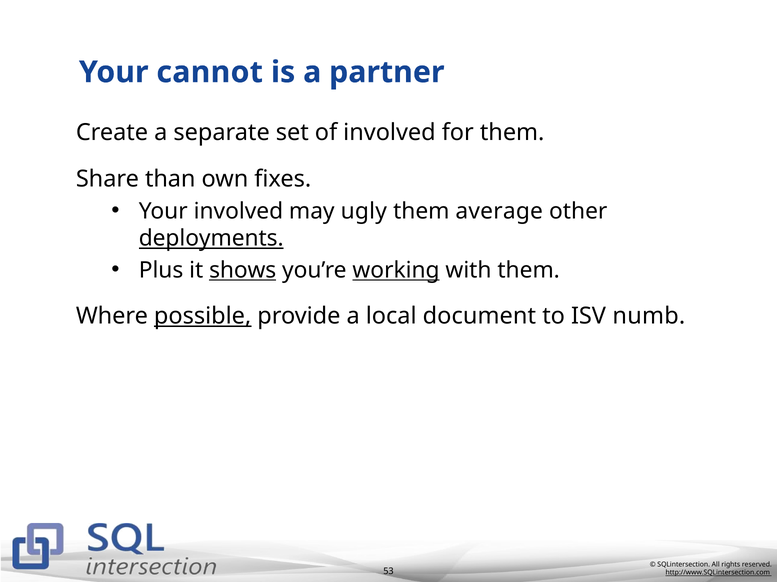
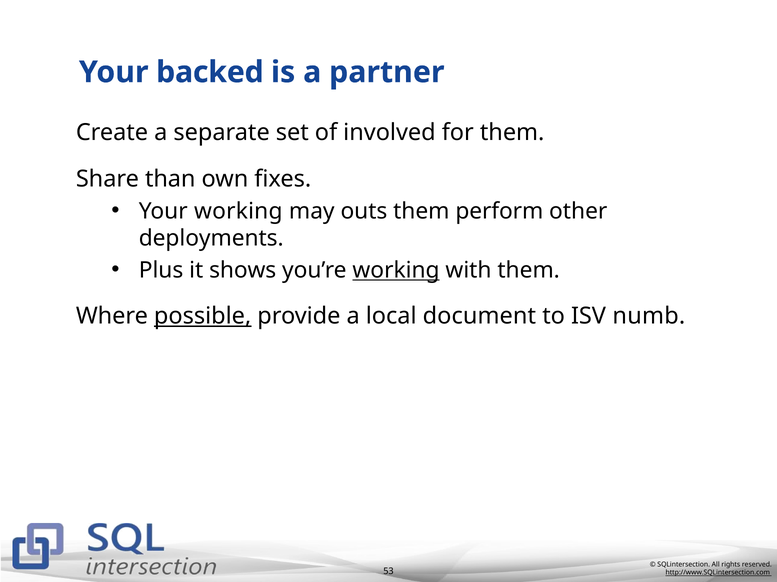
cannot: cannot -> backed
Your involved: involved -> working
ugly: ugly -> outs
average: average -> perform
deployments underline: present -> none
shows underline: present -> none
